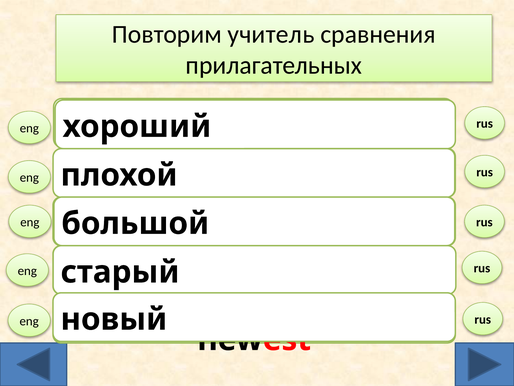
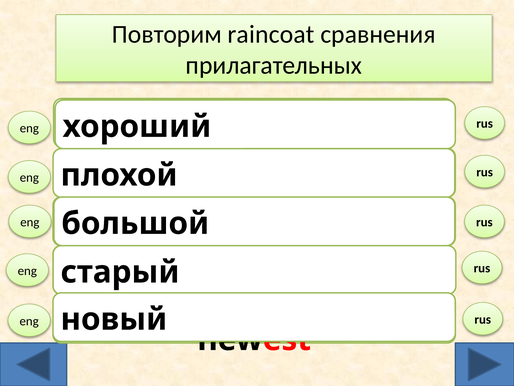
учитель: учитель -> raincoat
